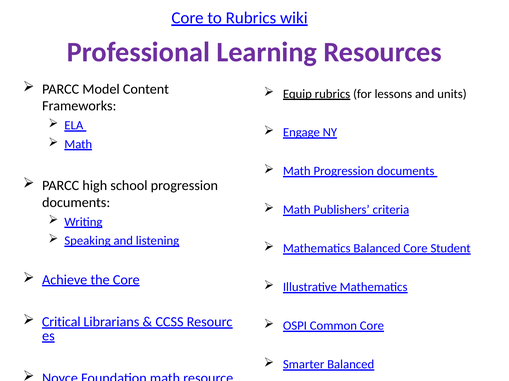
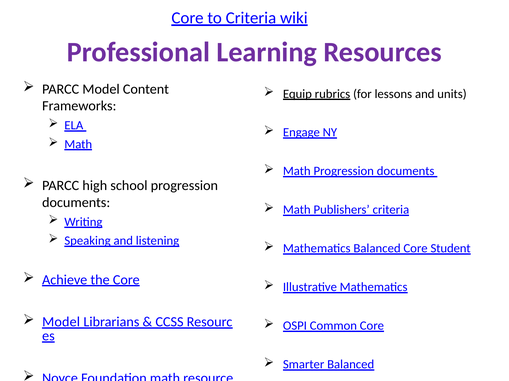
to Rubrics: Rubrics -> Criteria
Critical at (61, 323): Critical -> Model
